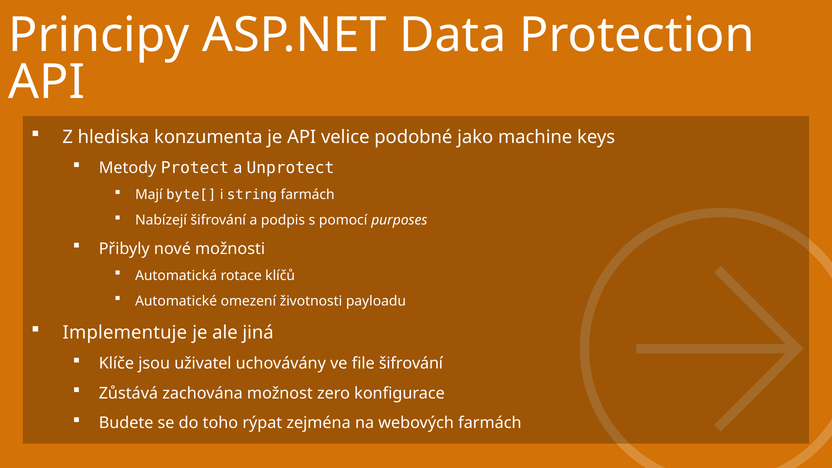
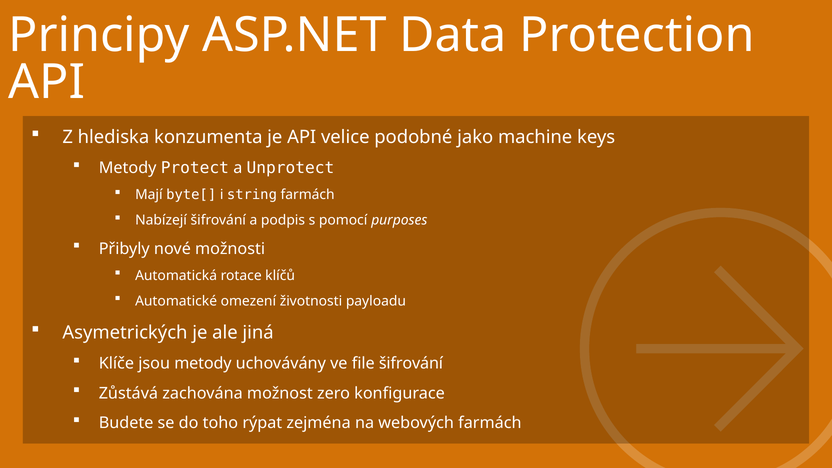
Implementuje: Implementuje -> Asymetrických
jsou uživatel: uživatel -> metody
